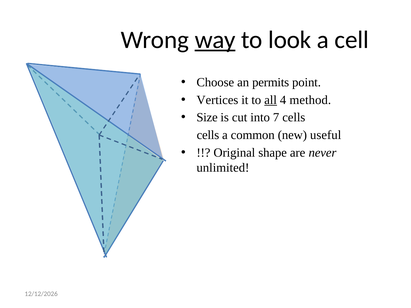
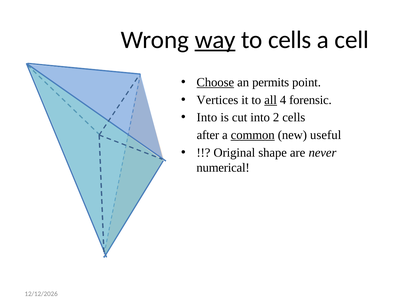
to look: look -> cells
Choose underline: none -> present
method: method -> forensic
Size at (207, 118): Size -> Into
7: 7 -> 2
cells at (208, 135): cells -> after
common underline: none -> present
unlimited: unlimited -> numerical
